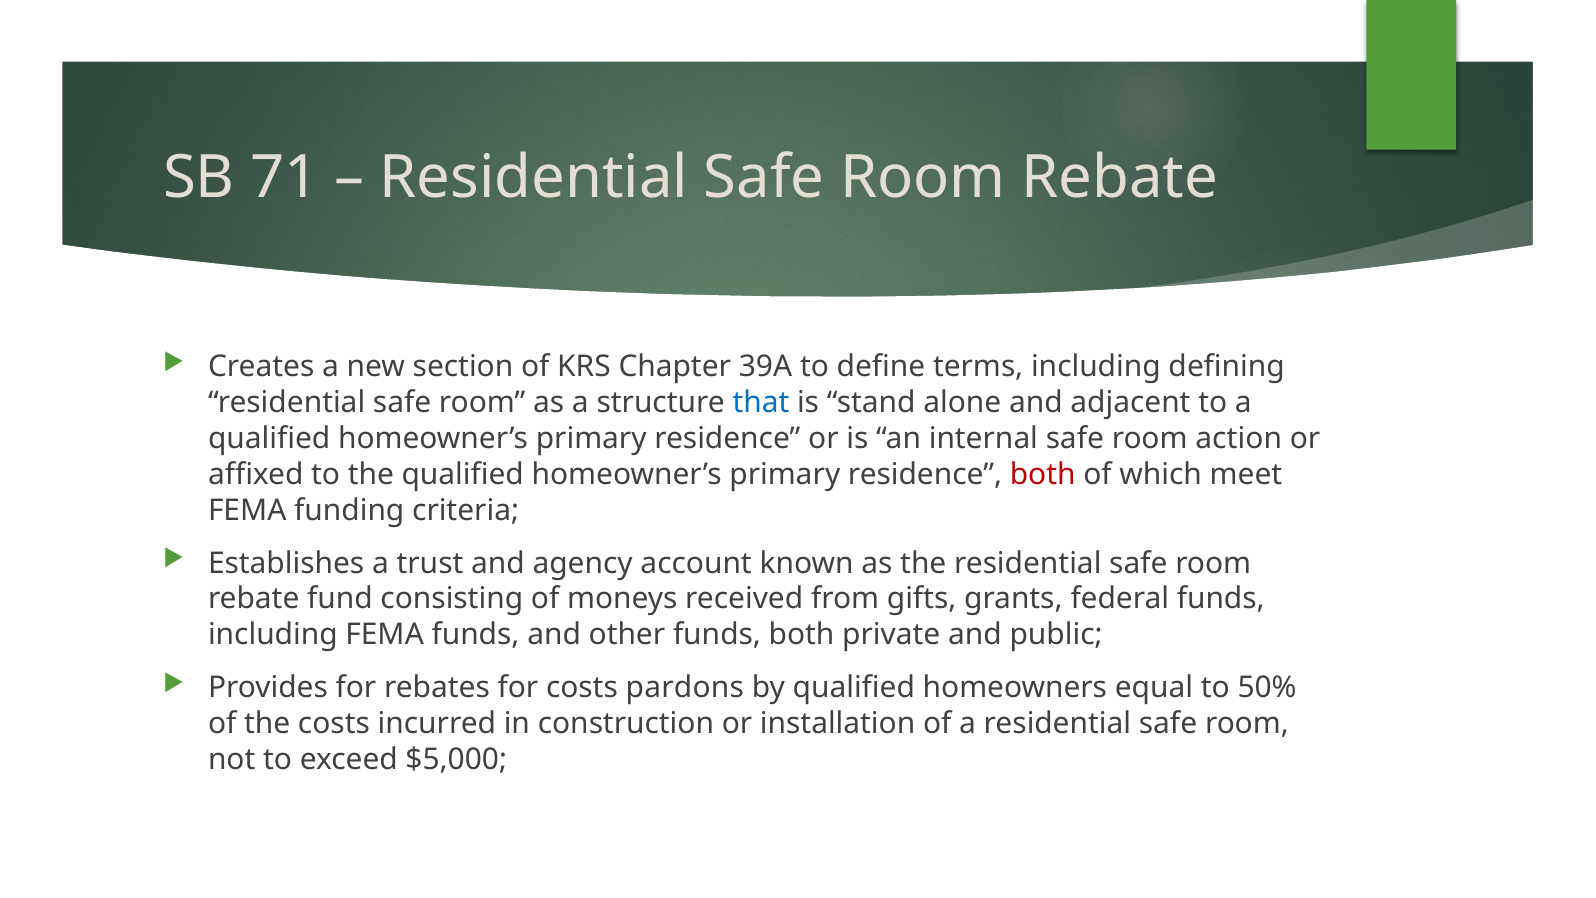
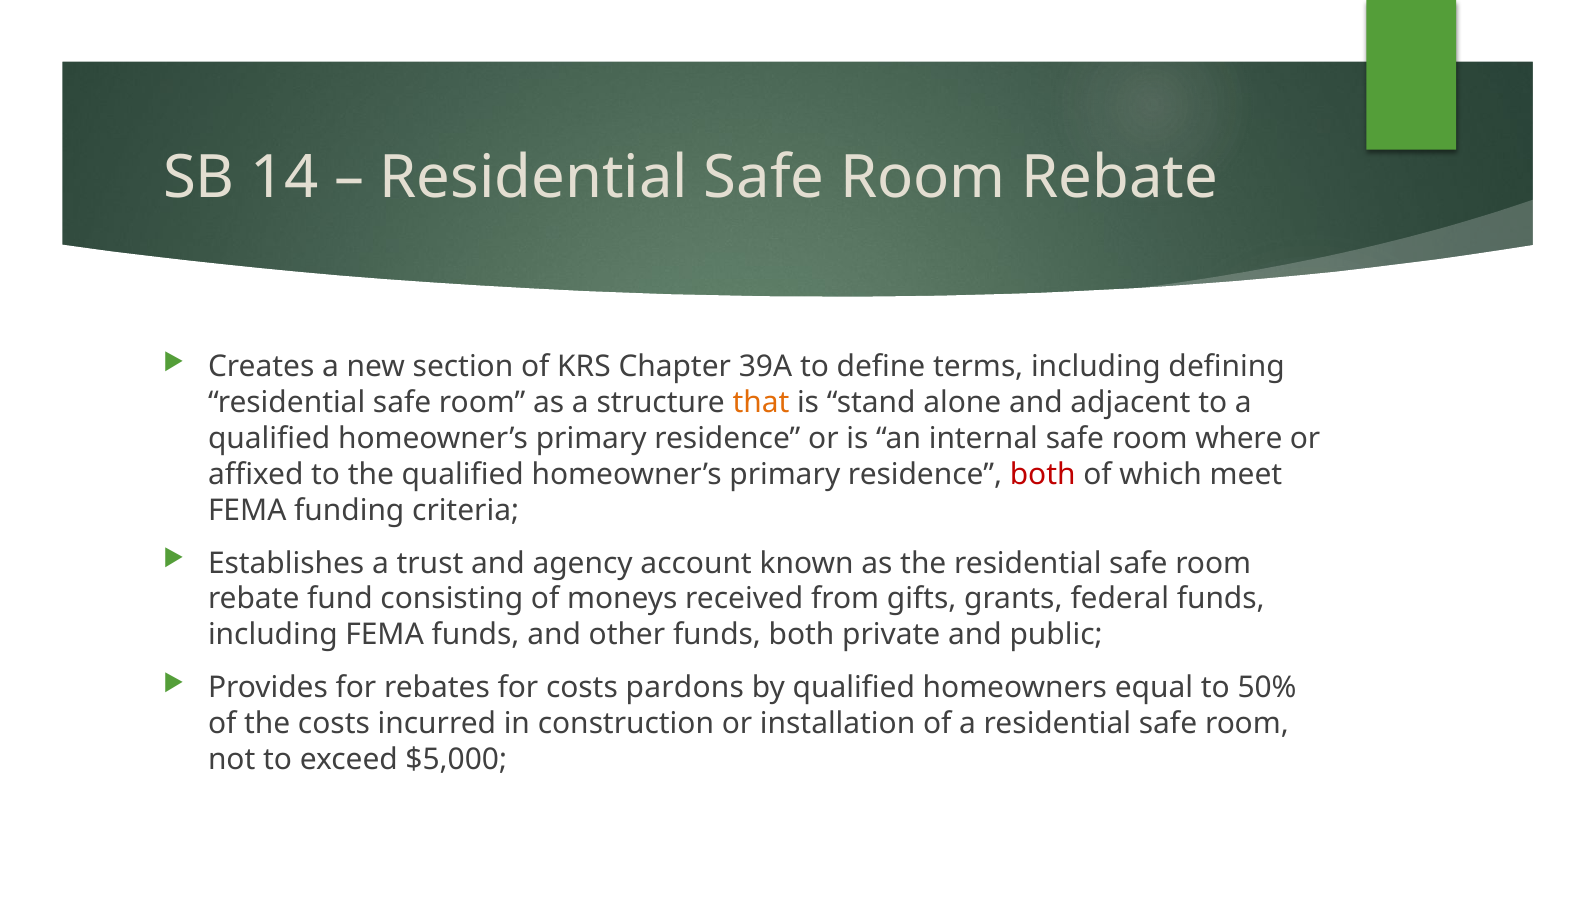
71: 71 -> 14
that colour: blue -> orange
action: action -> where
